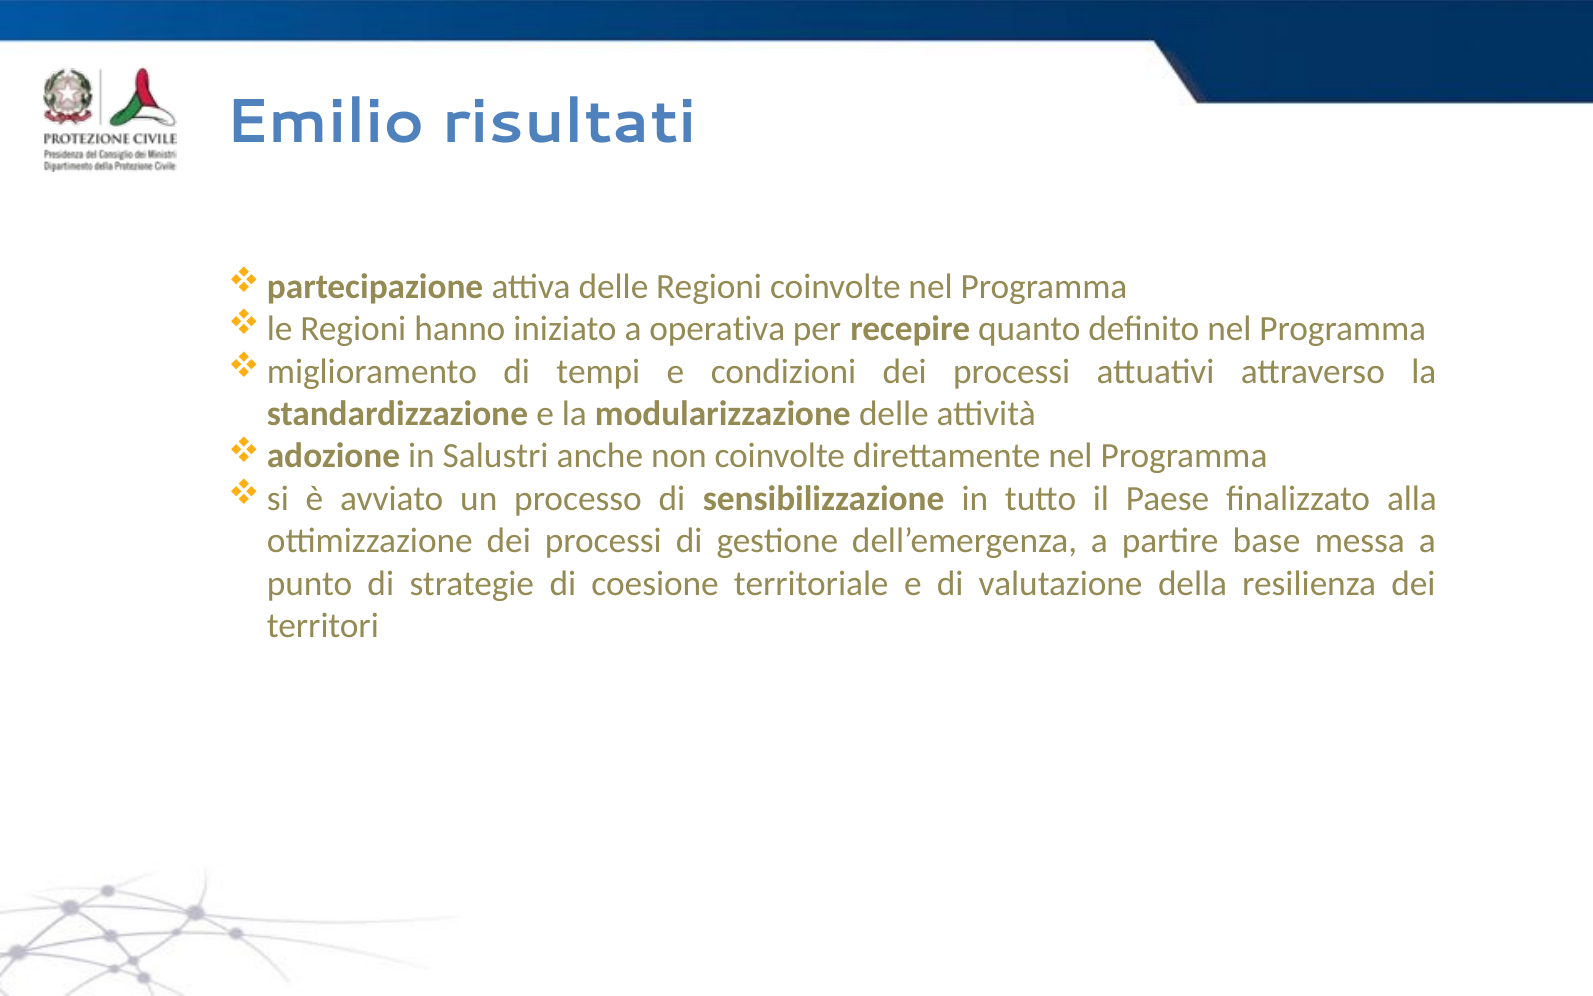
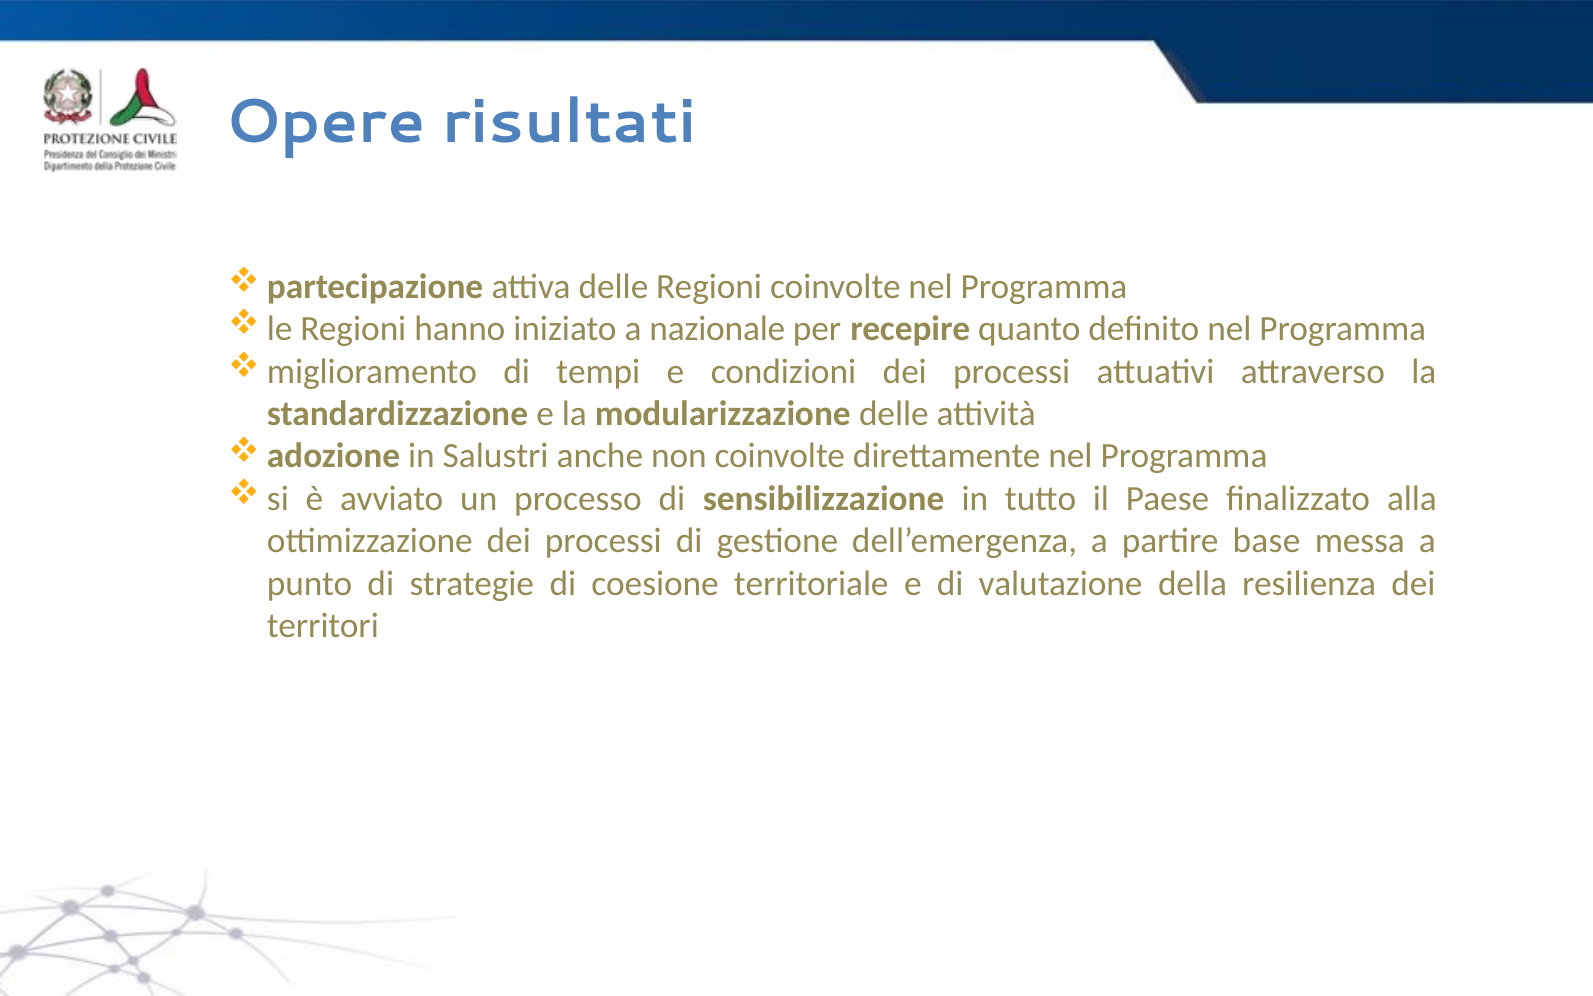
Emilio: Emilio -> Opere
operativa: operativa -> nazionale
